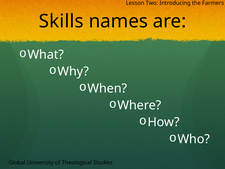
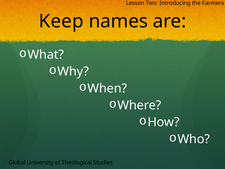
Skills: Skills -> Keep
